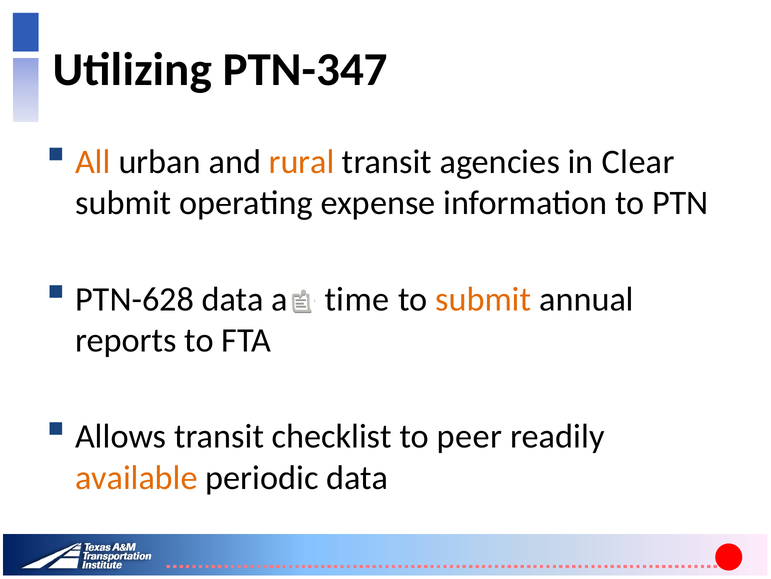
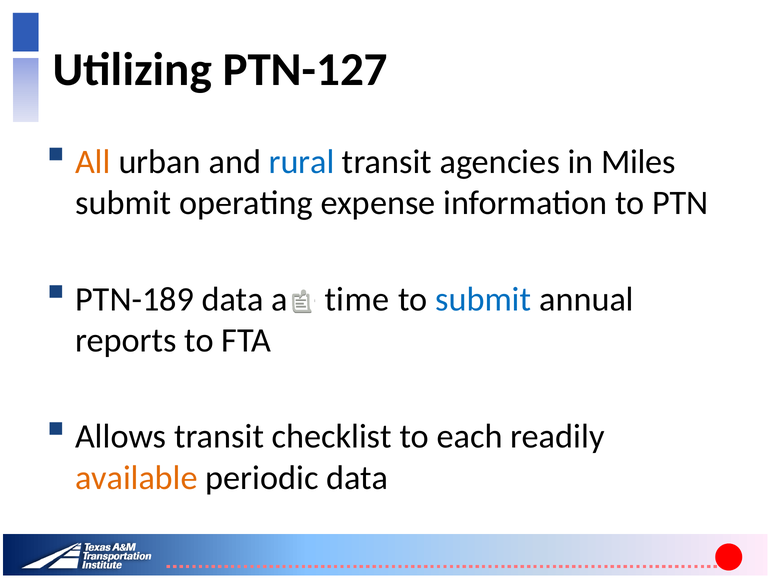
PTN-347: PTN-347 -> PTN-127
rural colour: orange -> blue
Clear: Clear -> Miles
PTN-628: PTN-628 -> PTN-189
submit at (483, 299) colour: orange -> blue
peer: peer -> each
